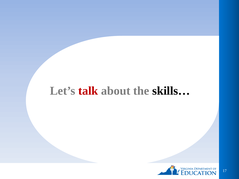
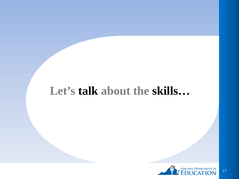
talk colour: red -> black
